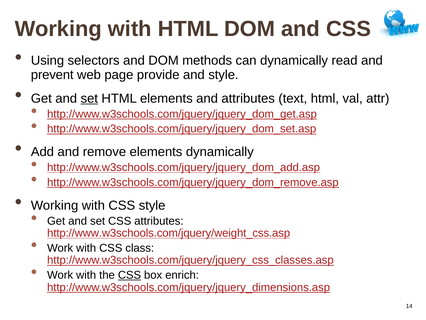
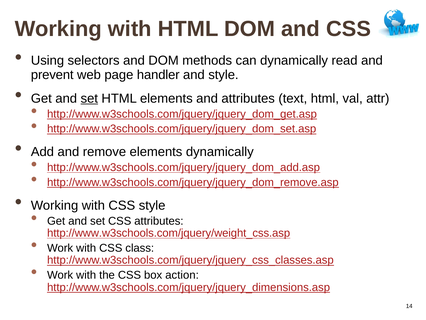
provide: provide -> handler
CSS at (129, 275) underline: present -> none
enrich: enrich -> action
